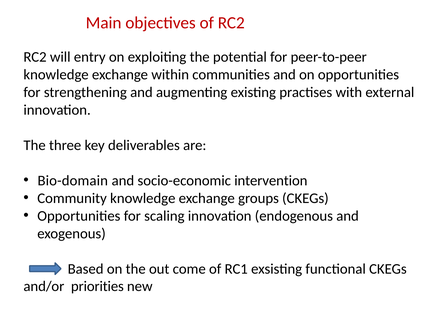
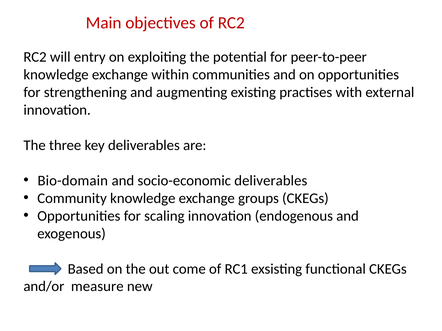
socio-economic intervention: intervention -> deliverables
priorities: priorities -> measure
